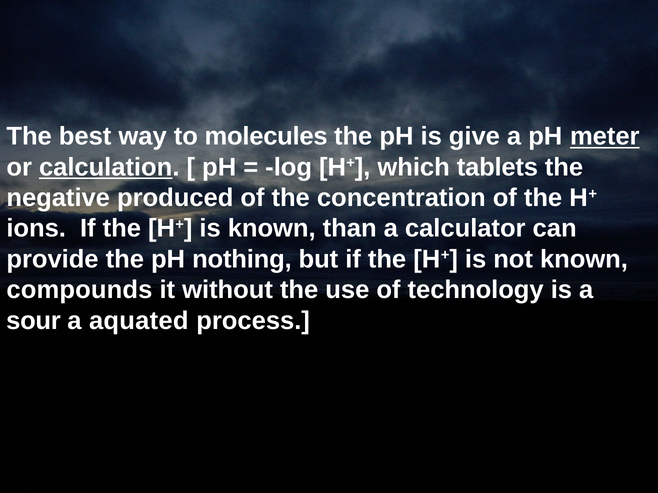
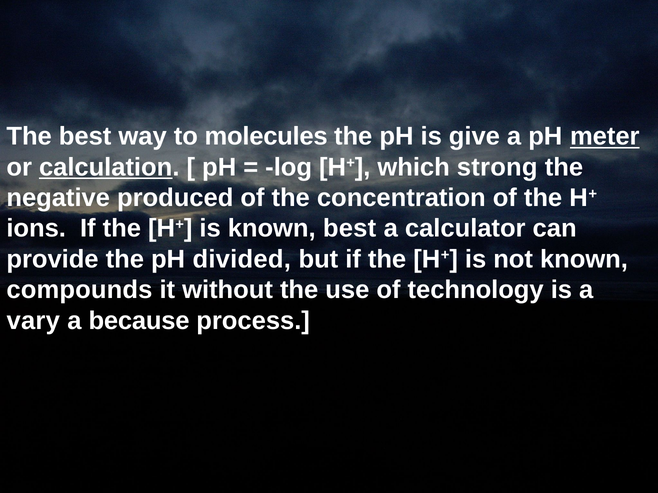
tablets: tablets -> strong
known than: than -> best
nothing: nothing -> divided
sour: sour -> vary
aquated: aquated -> because
